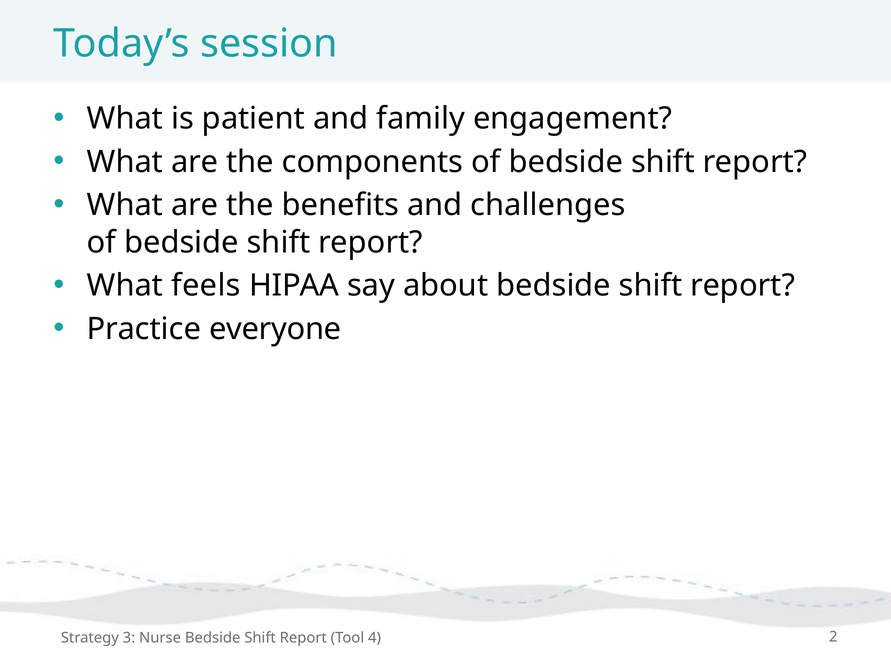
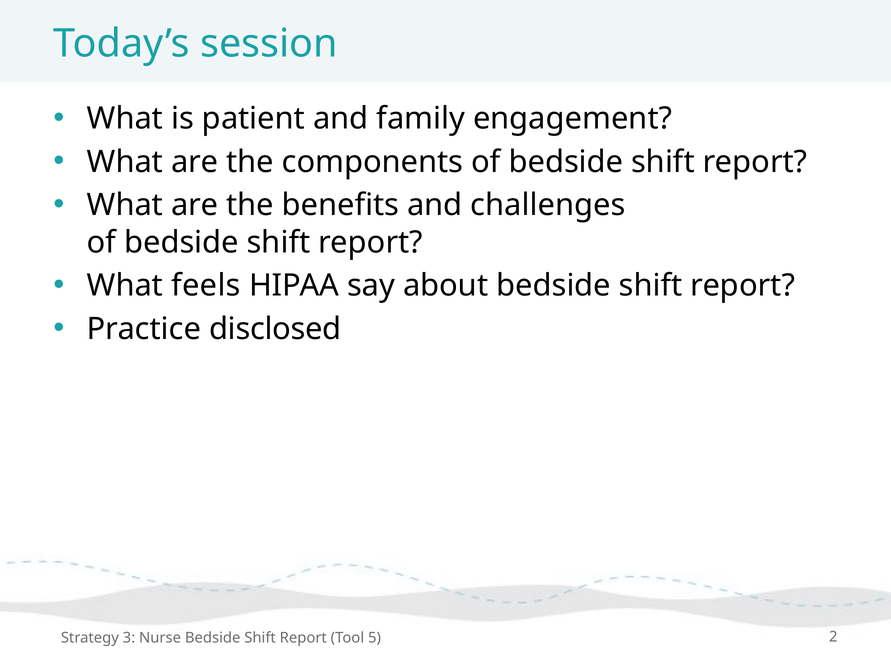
everyone: everyone -> disclosed
4: 4 -> 5
